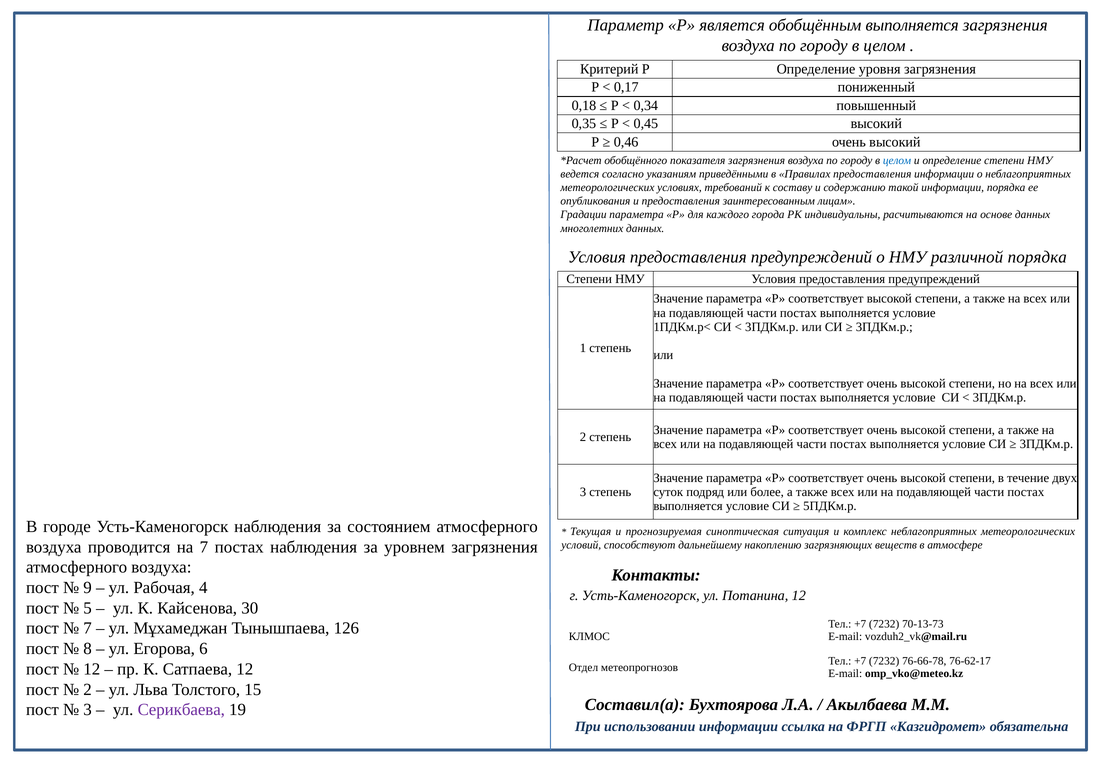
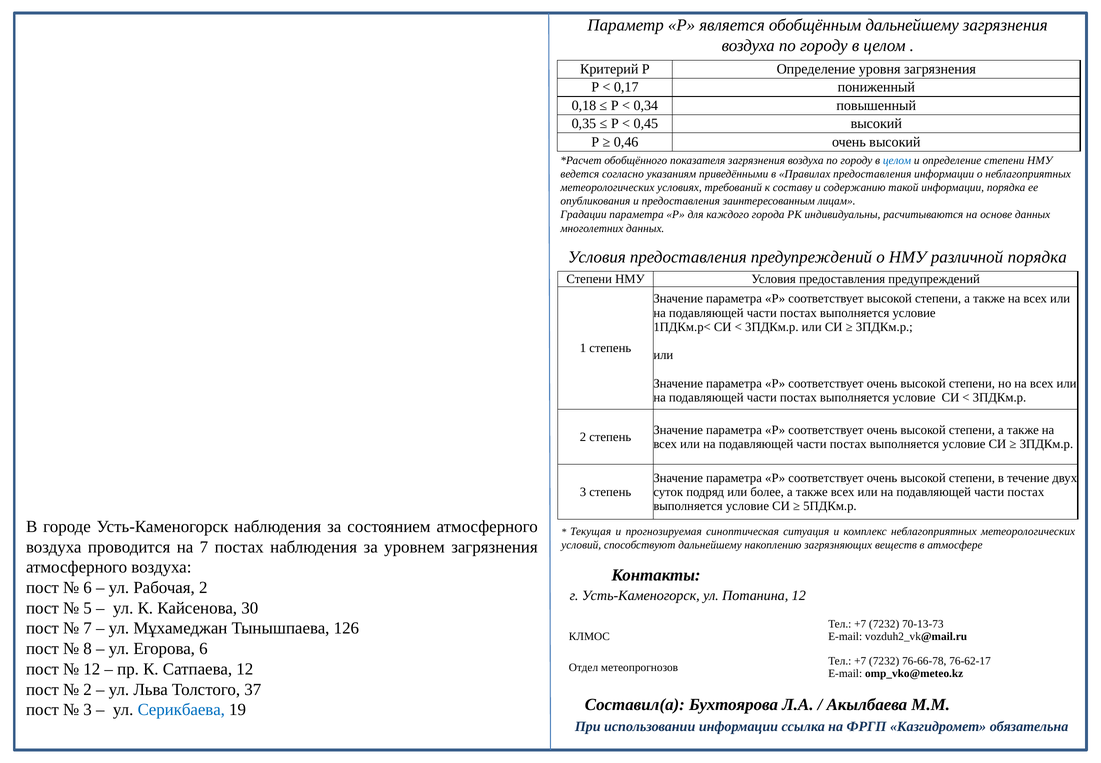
обобщённым выполняется: выполняется -> дальнейшему
9 at (88, 587): 9 -> 6
Рабочая 4: 4 -> 2
15: 15 -> 37
Серикбаева colour: purple -> blue
